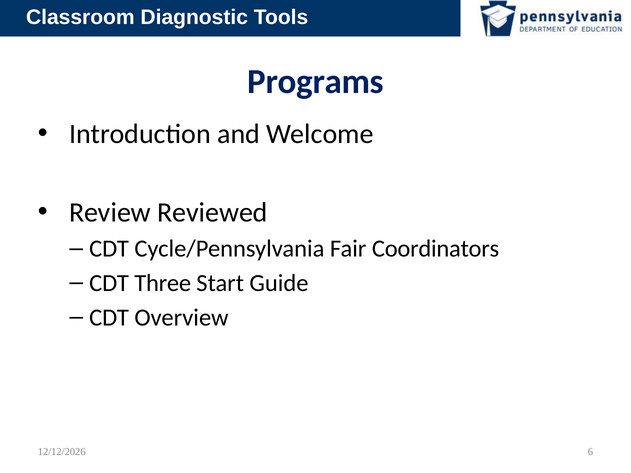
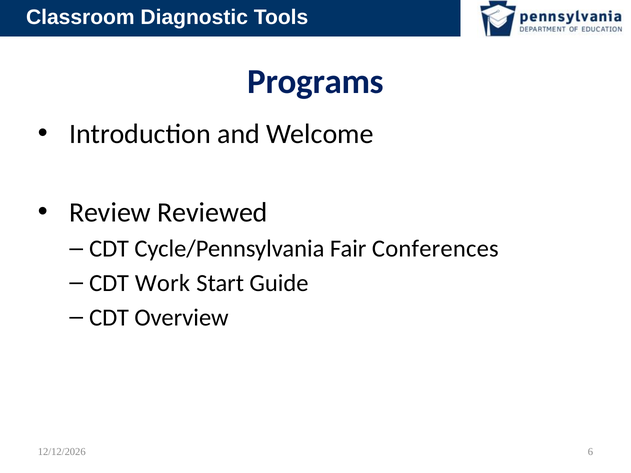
Coordinators: Coordinators -> Conferences
Three: Three -> Work
